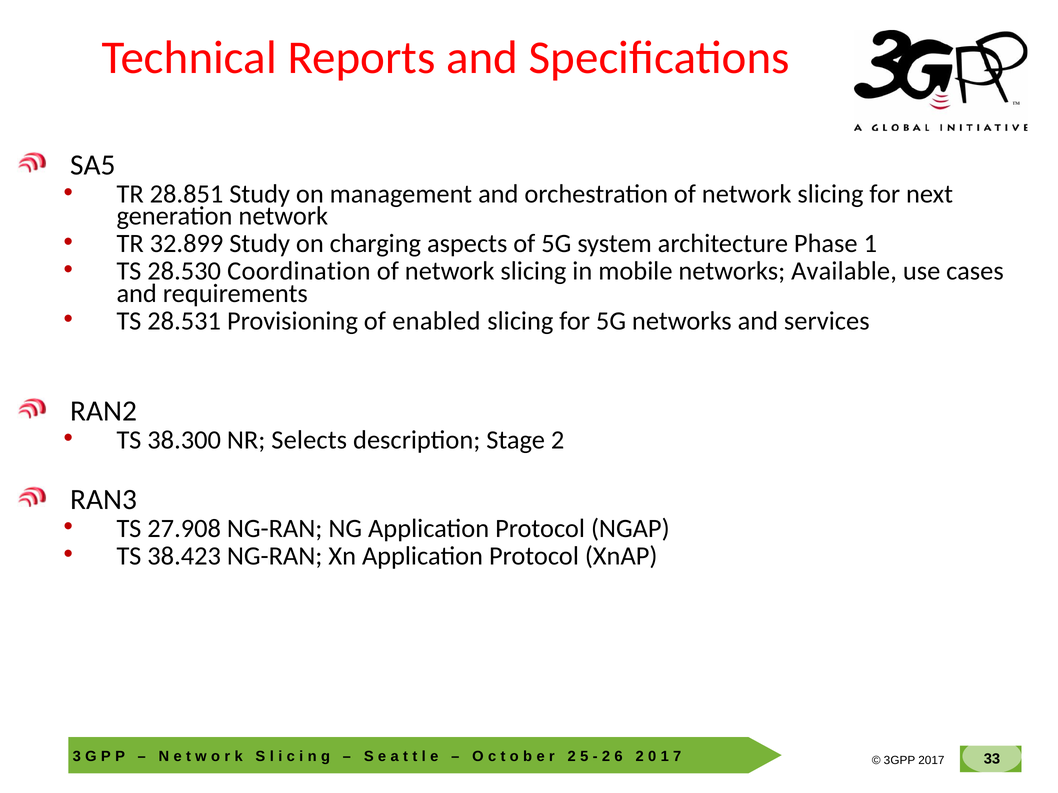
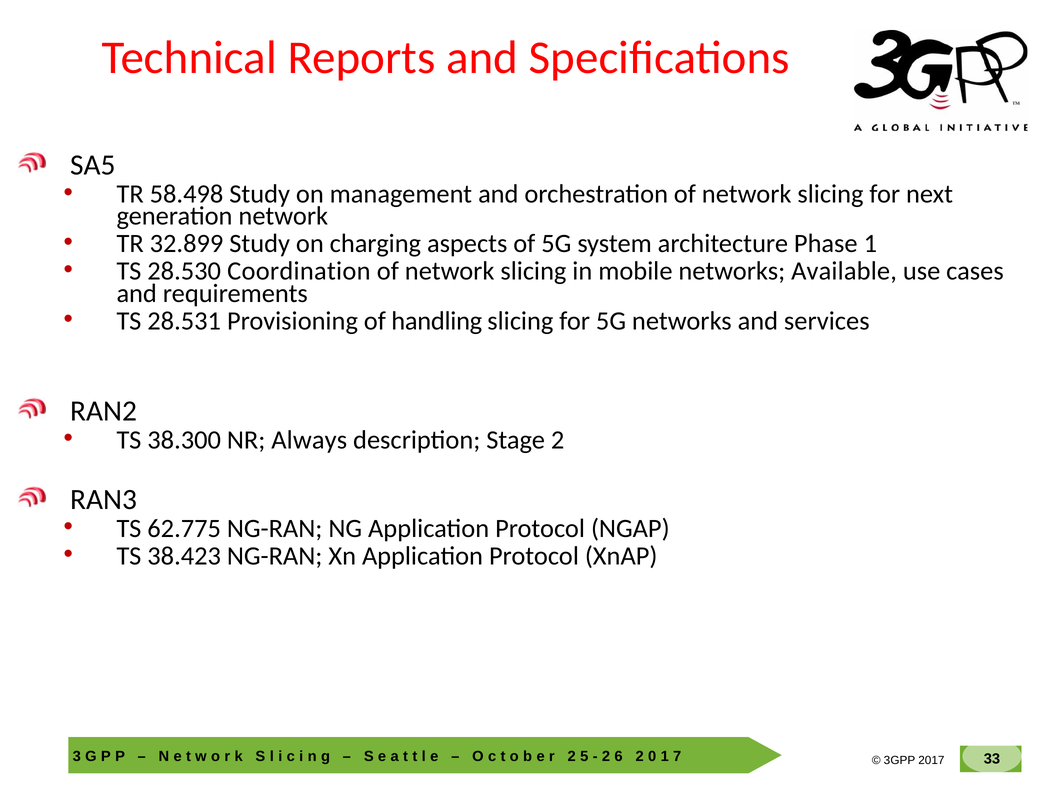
28.851: 28.851 -> 58.498
enabled: enabled -> handling
Selects: Selects -> Always
27.908: 27.908 -> 62.775
